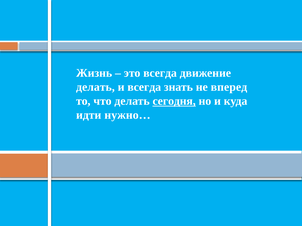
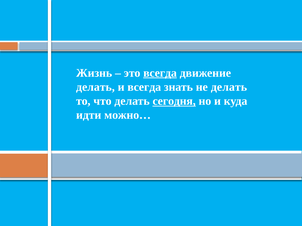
всегда at (160, 73) underline: none -> present
не вперед: вперед -> делать
нужно…: нужно… -> можно…
